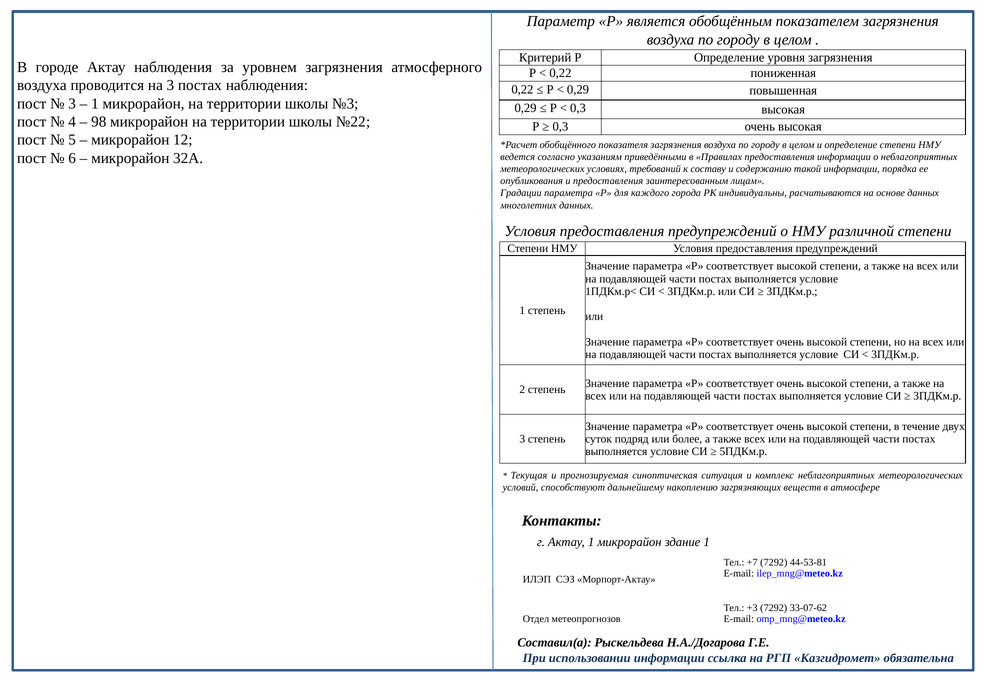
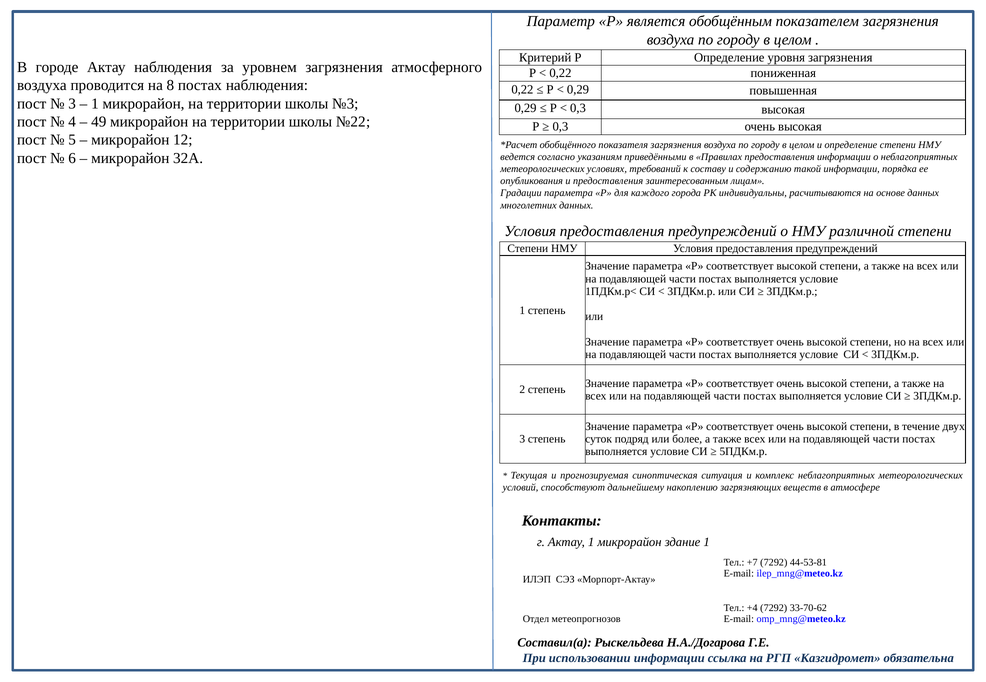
на 3: 3 -> 8
98: 98 -> 49
+3: +3 -> +4
33-07-62: 33-07-62 -> 33-70-62
